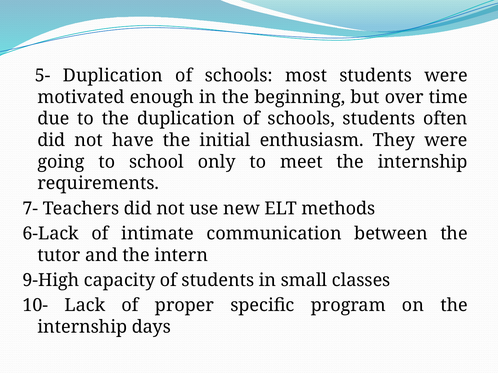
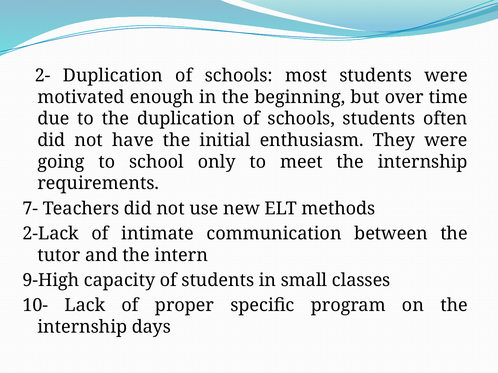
5-: 5- -> 2-
6-Lack: 6-Lack -> 2-Lack
